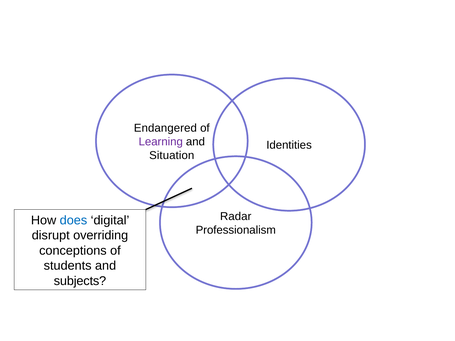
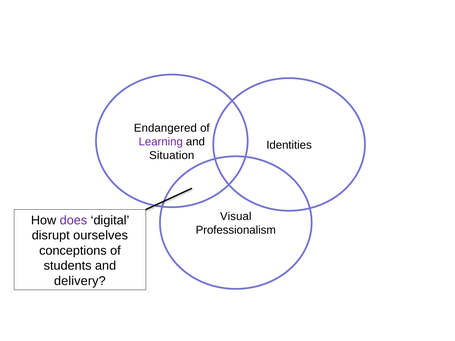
Radar: Radar -> Visual
does colour: blue -> purple
overriding: overriding -> ourselves
subjects: subjects -> delivery
